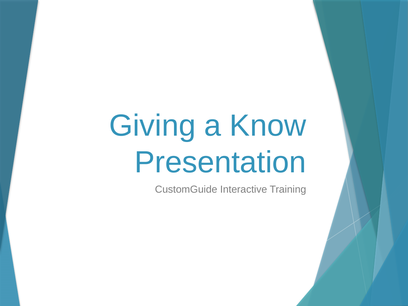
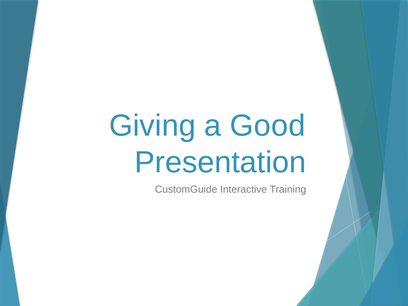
Know: Know -> Good
